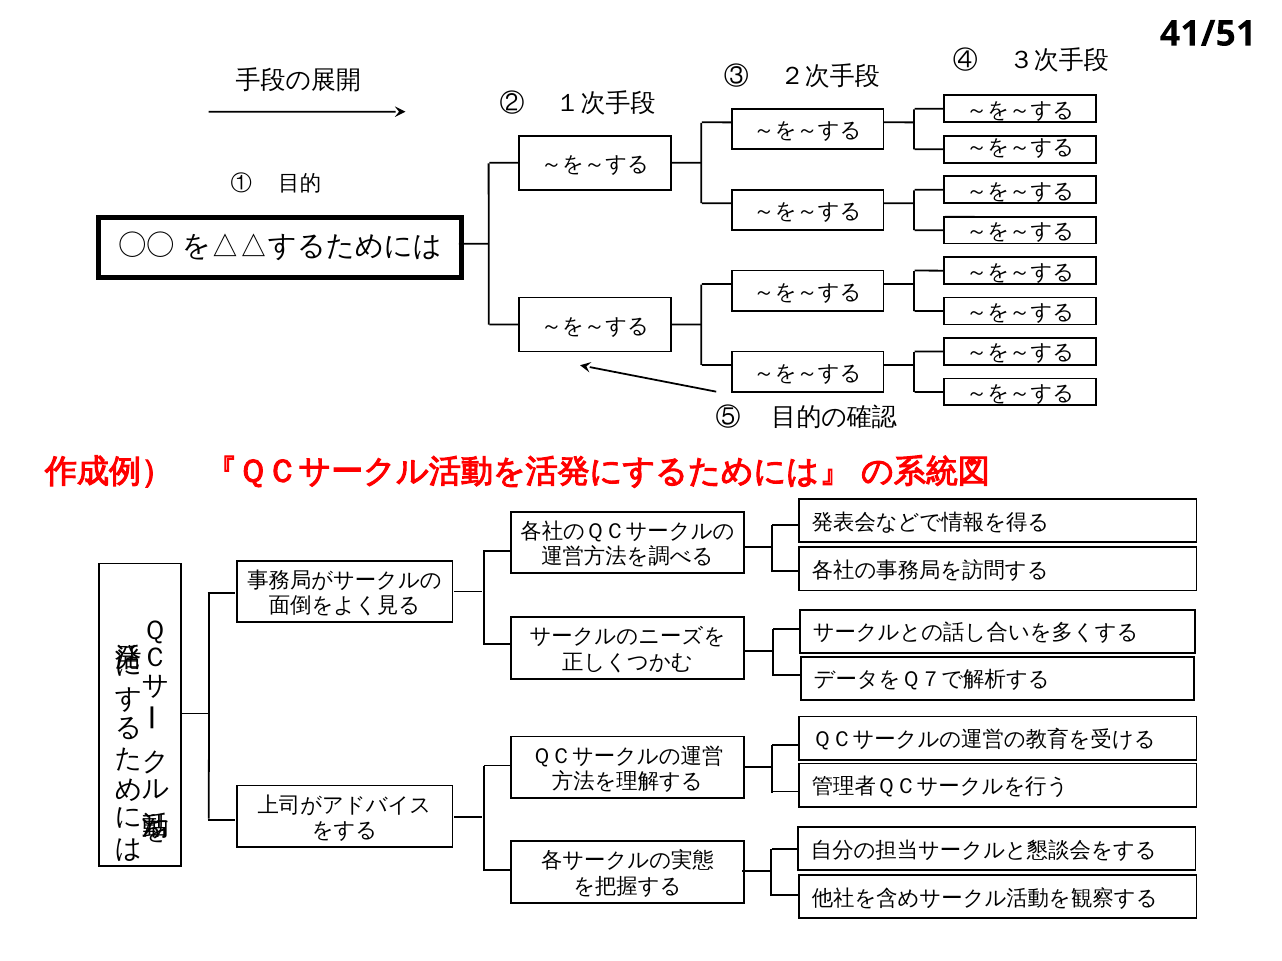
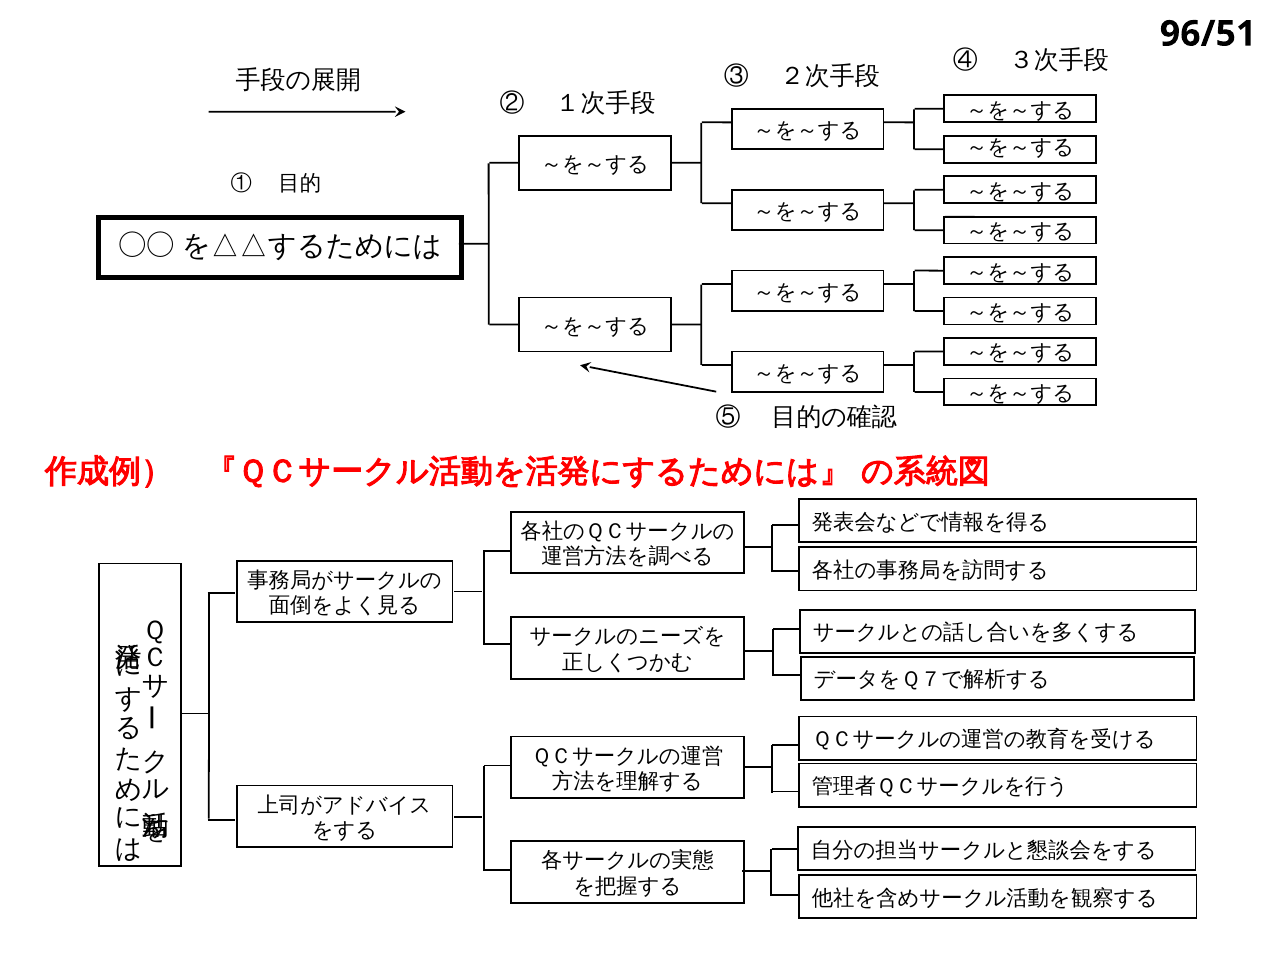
41/51: 41/51 -> 96/51
